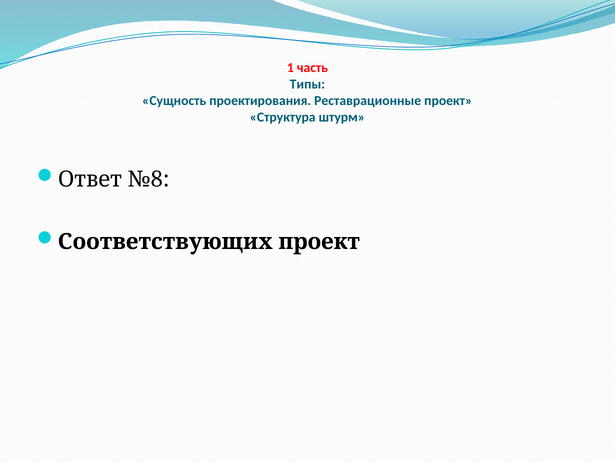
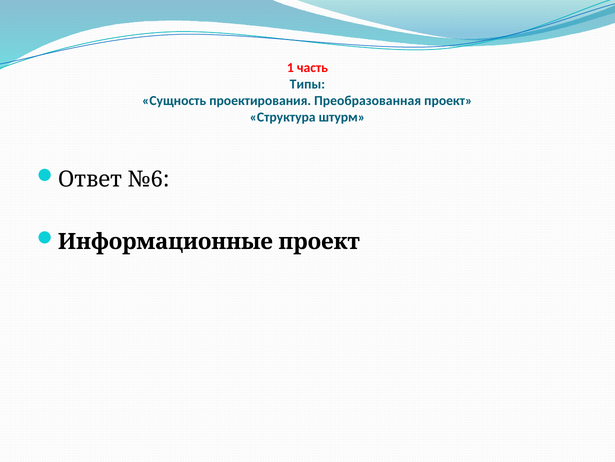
Реставрационные: Реставрационные -> Преобразованная
№8: №8 -> №6
Соответствующих: Соответствующих -> Информационные
